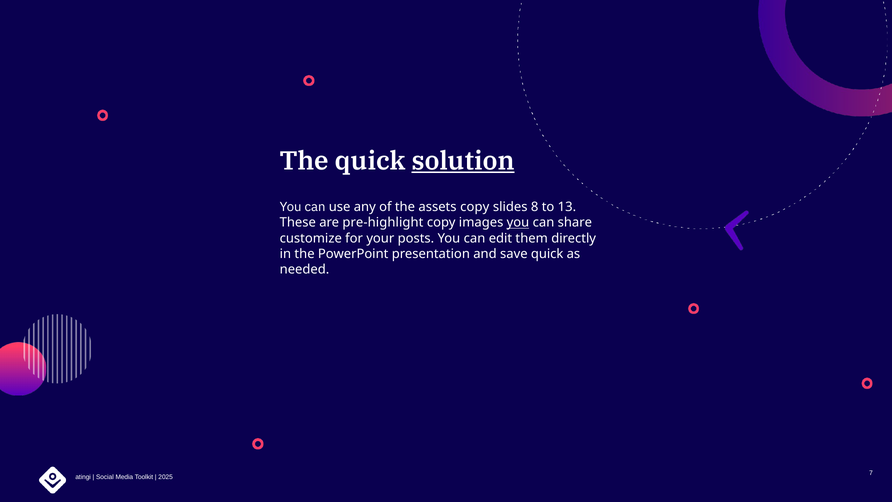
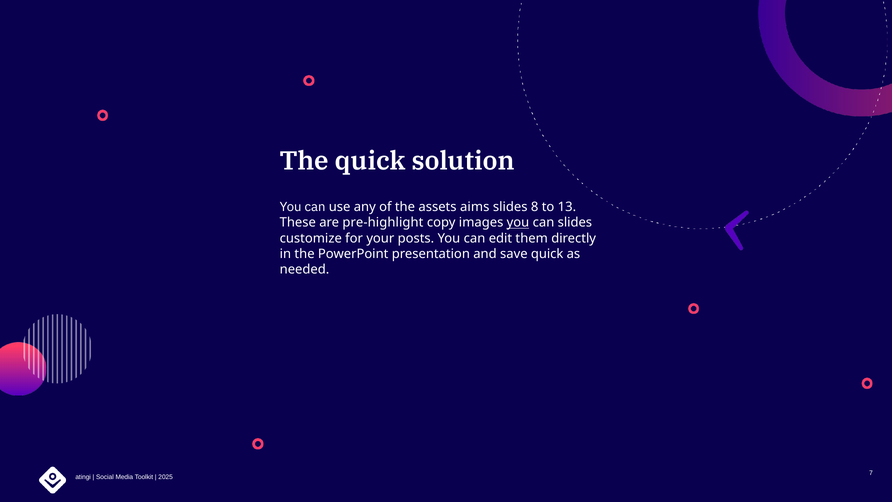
solution underline: present -> none
assets copy: copy -> aims
can share: share -> slides
